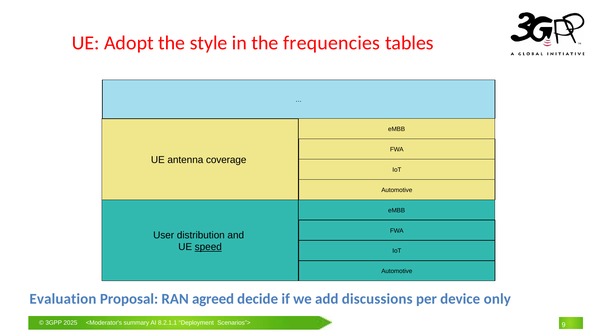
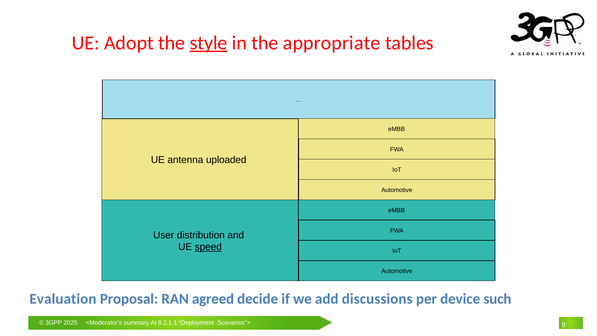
style underline: none -> present
frequencies: frequencies -> appropriate
coverage: coverage -> uploaded
only: only -> such
